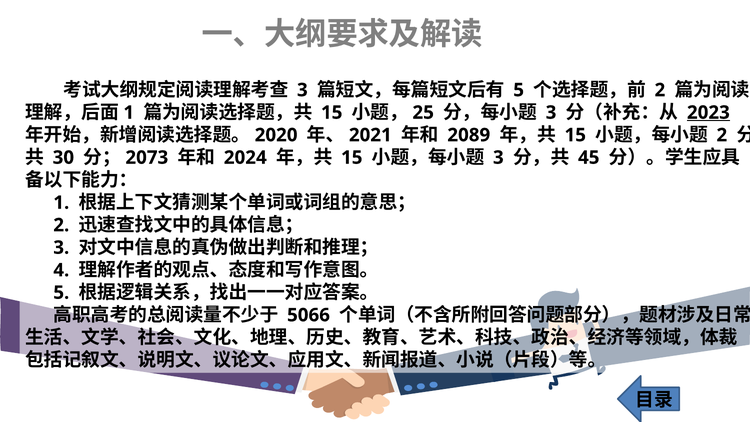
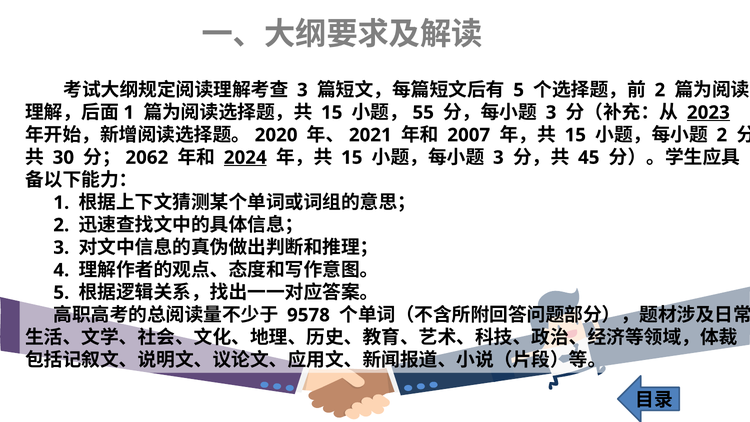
25: 25 -> 55
2089: 2089 -> 2007
2073: 2073 -> 2062
2024 underline: none -> present
5066: 5066 -> 9578
